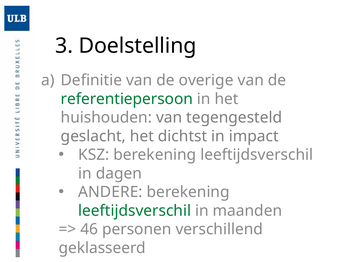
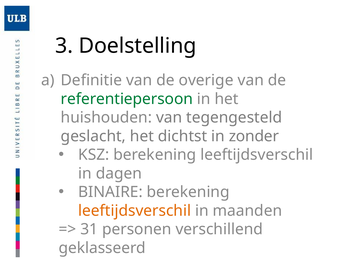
impact: impact -> zonder
ANDERE: ANDERE -> BINAIRE
leeftijdsverschil at (135, 210) colour: green -> orange
46: 46 -> 31
